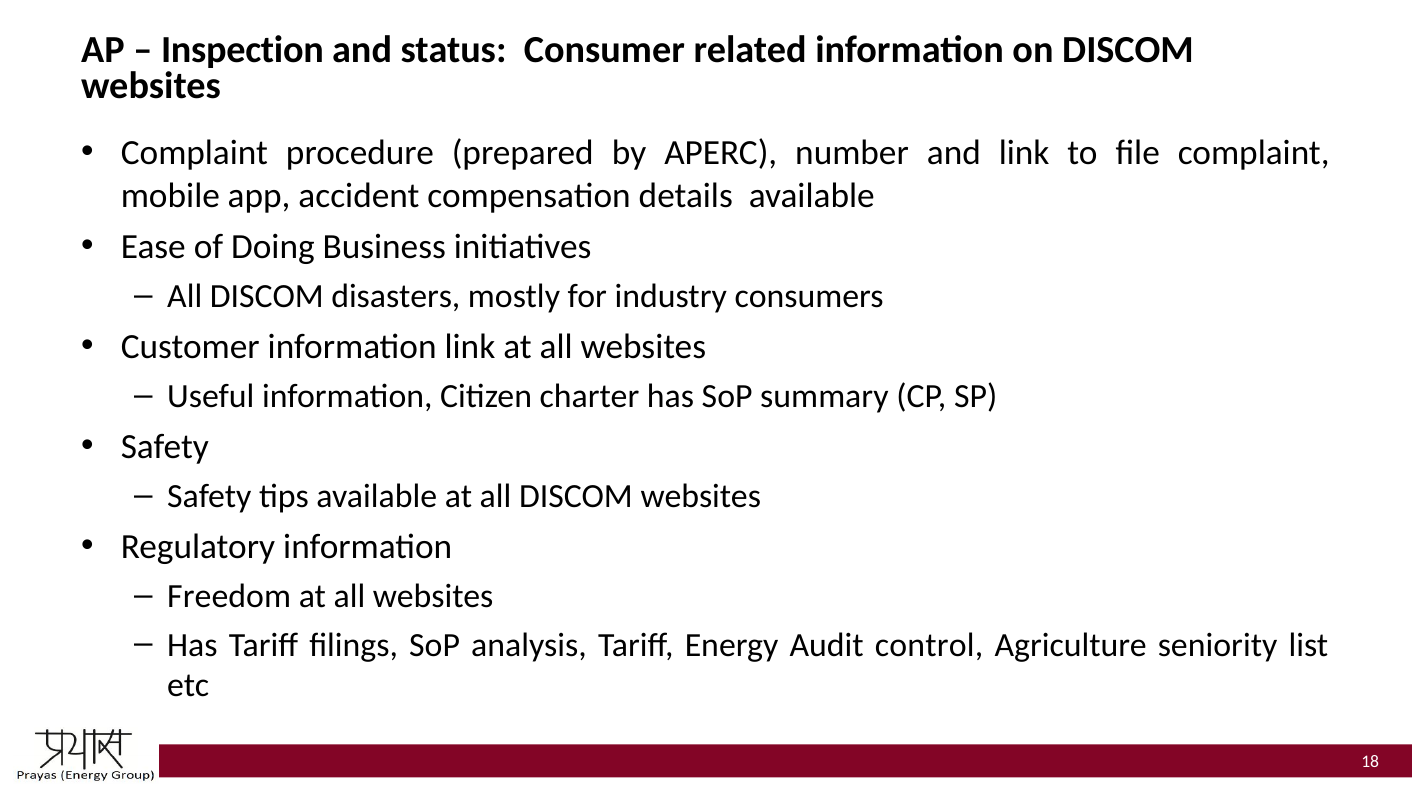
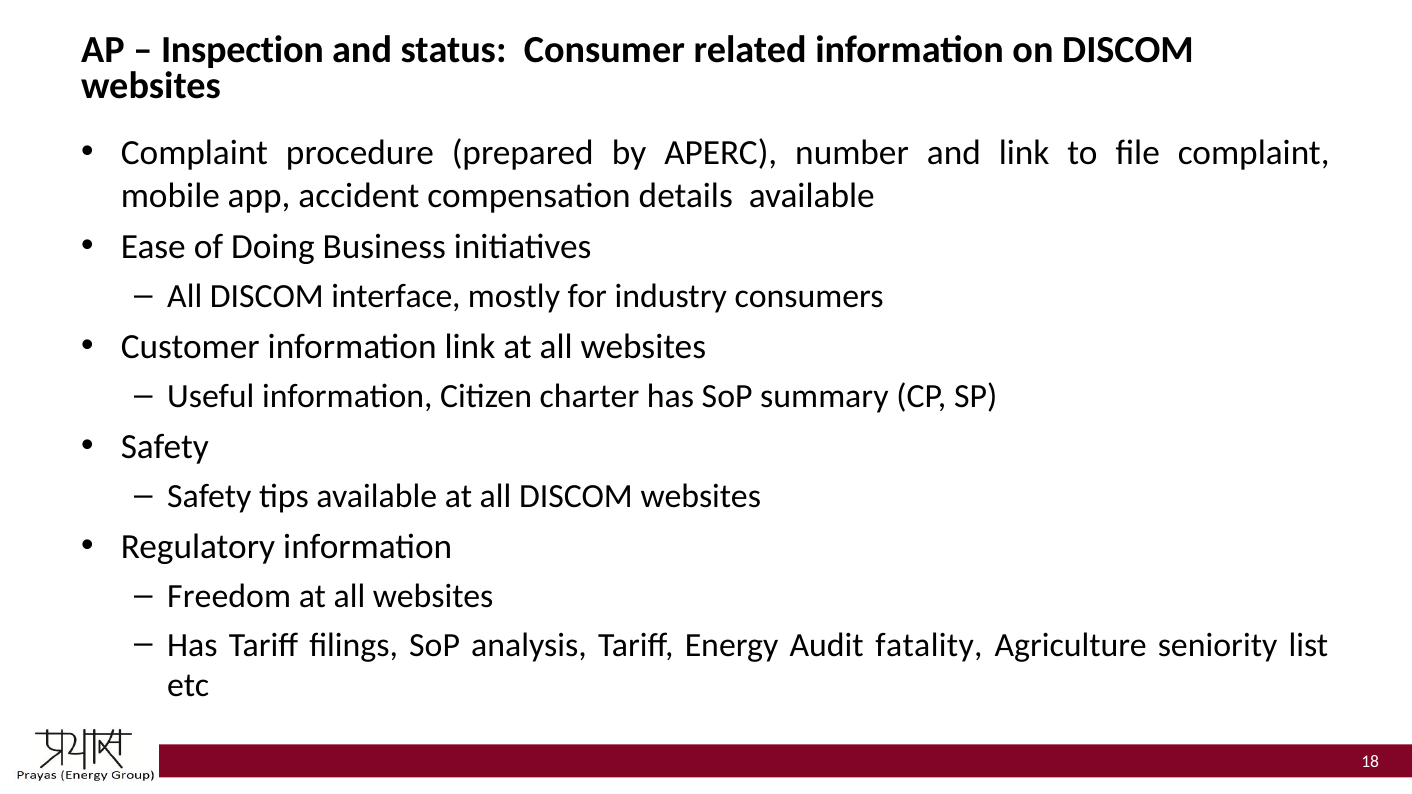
disasters: disasters -> interface
control: control -> fatality
